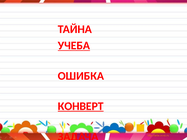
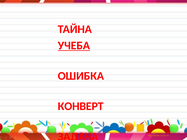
КОНВЕРТ underline: present -> none
